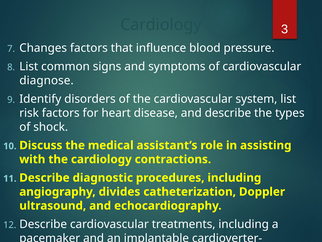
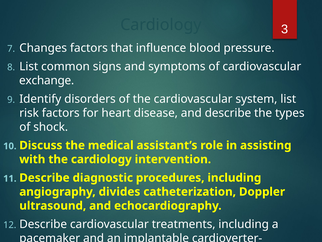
diagnose: diagnose -> exchange
contractions: contractions -> intervention
